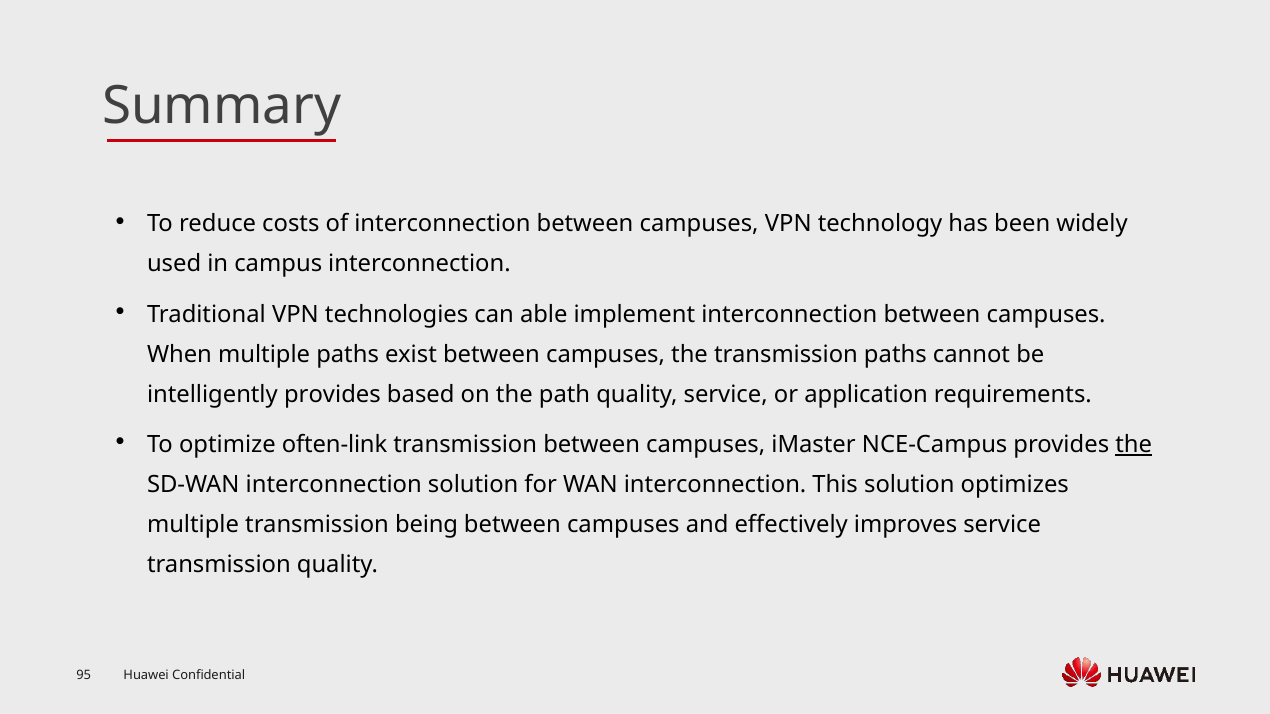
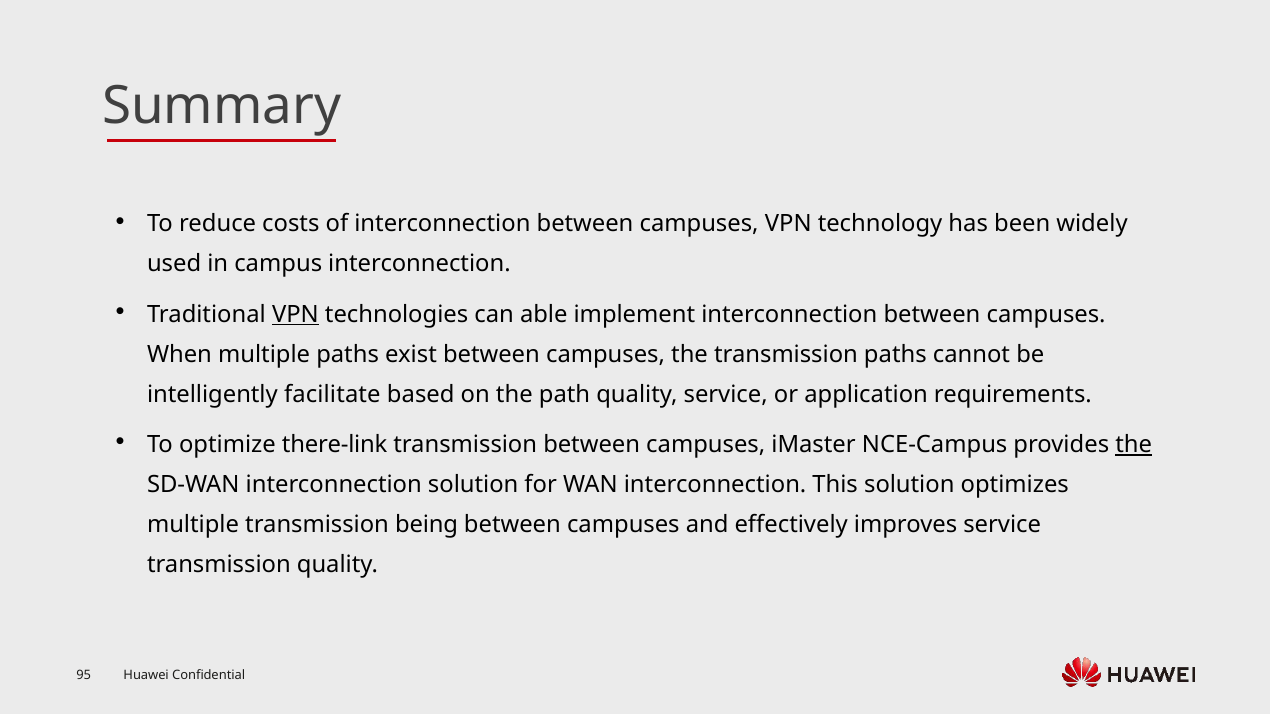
VPN at (295, 315) underline: none -> present
intelligently provides: provides -> facilitate
often-link: often-link -> there-link
